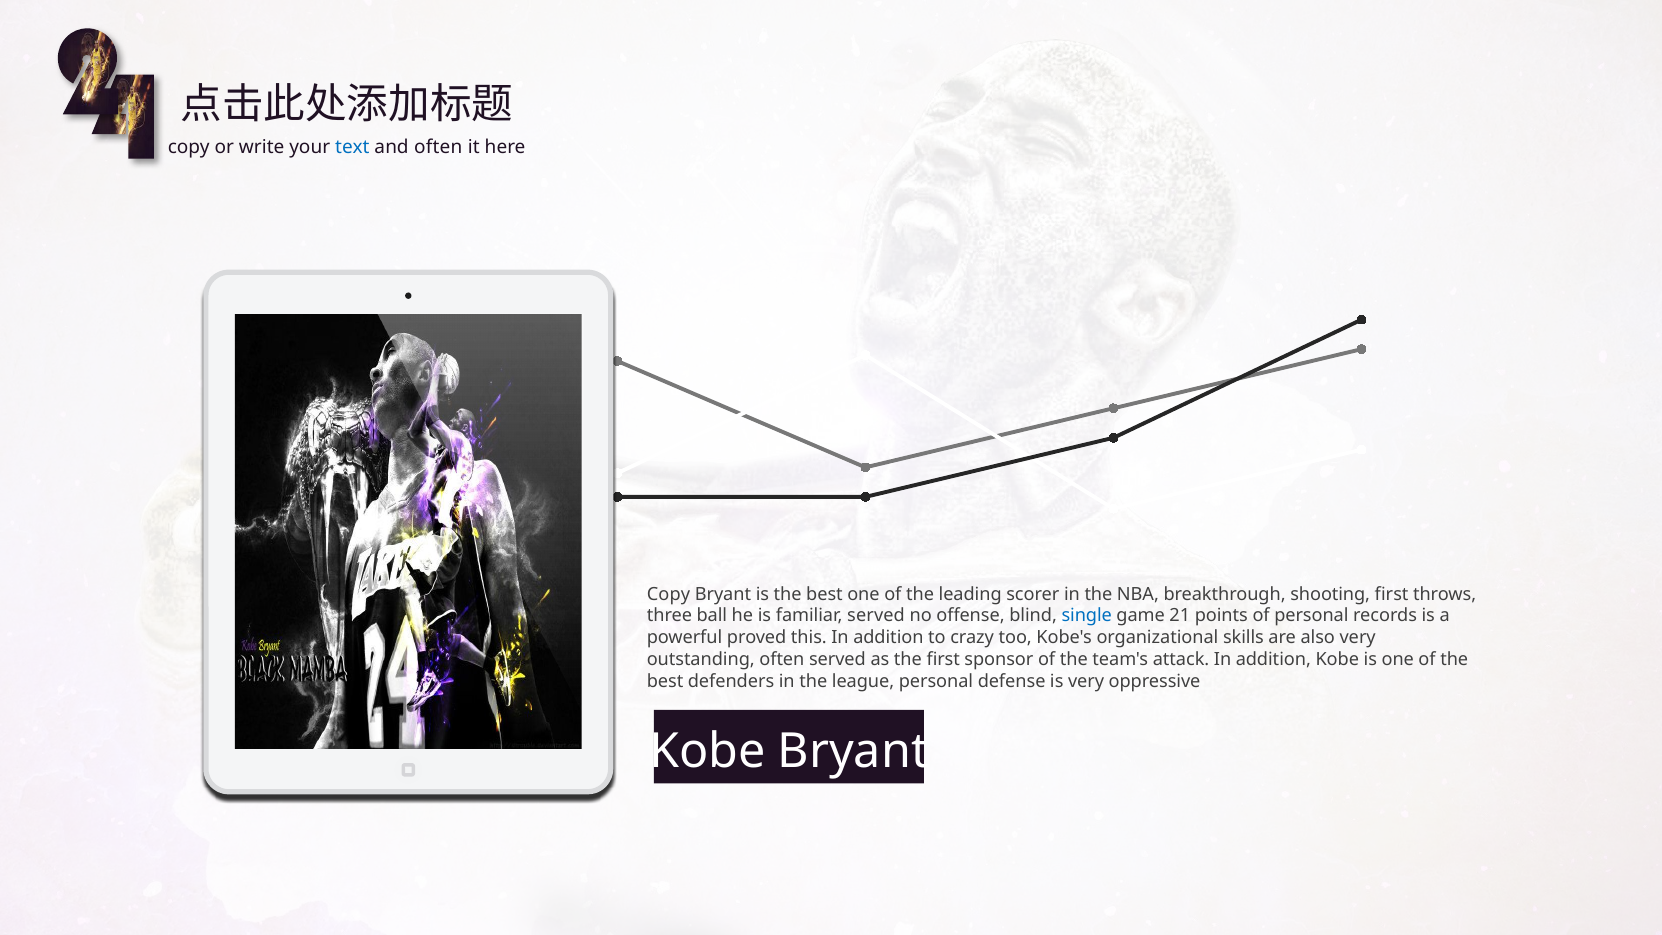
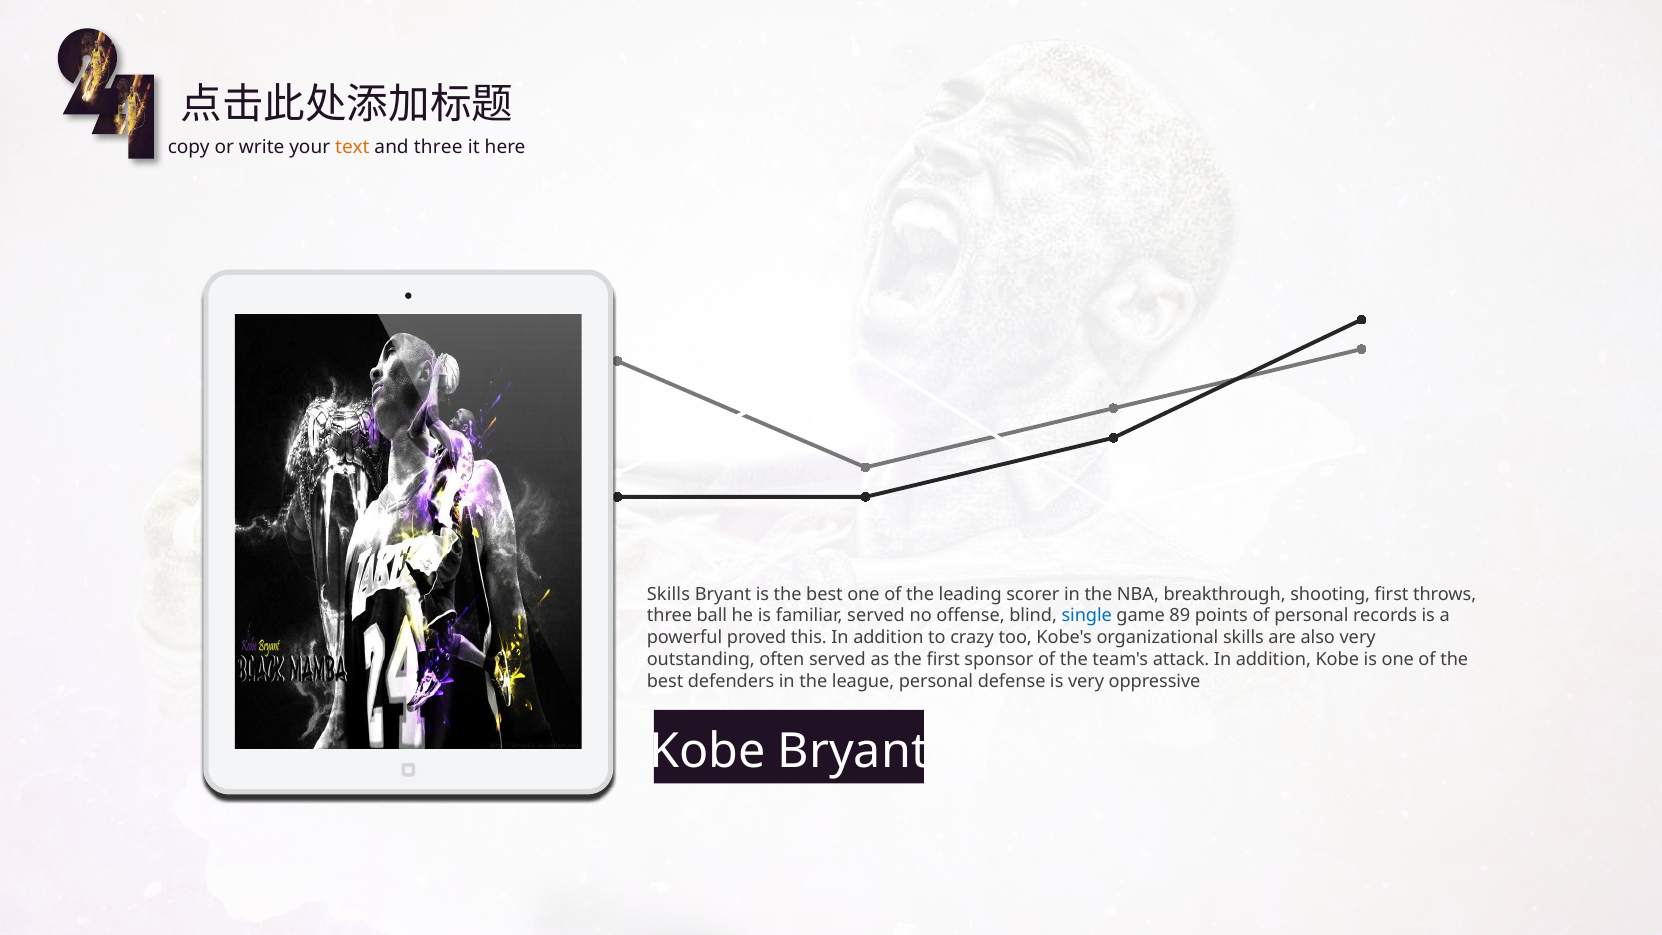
text colour: blue -> orange
and often: often -> three
Copy at (668, 594): Copy -> Skills
21: 21 -> 89
